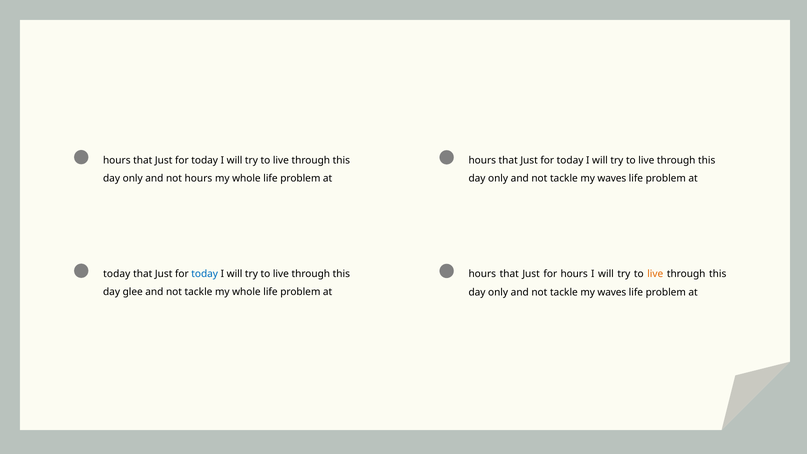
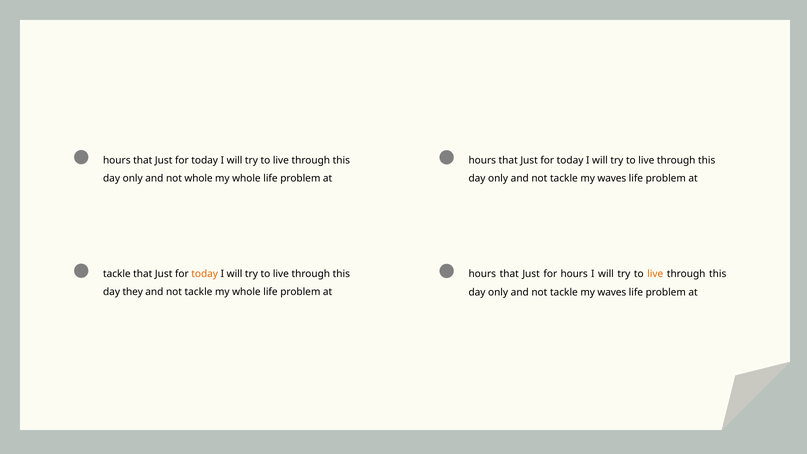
not hours: hours -> whole
today at (117, 274): today -> tackle
today at (205, 274) colour: blue -> orange
glee: glee -> they
